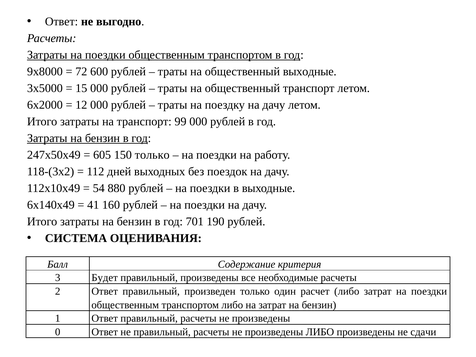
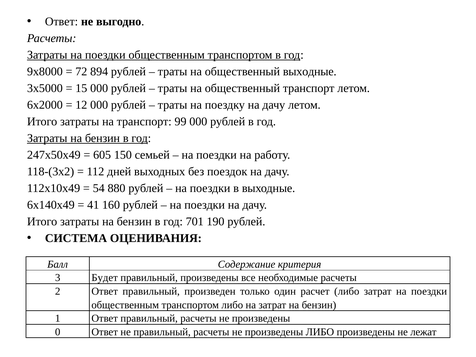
600: 600 -> 894
150 только: только -> семьей
сдачи: сдачи -> лежат
